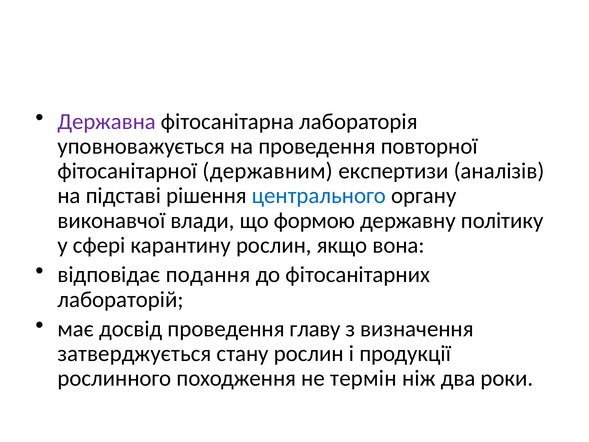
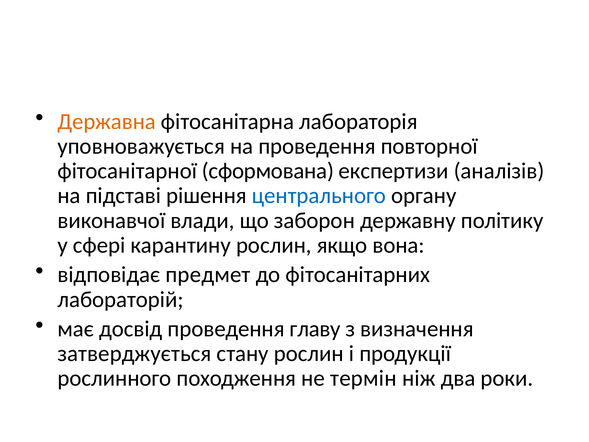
Державна colour: purple -> orange
державним: державним -> сформована
формою: формою -> заборон
подання: подання -> предмет
